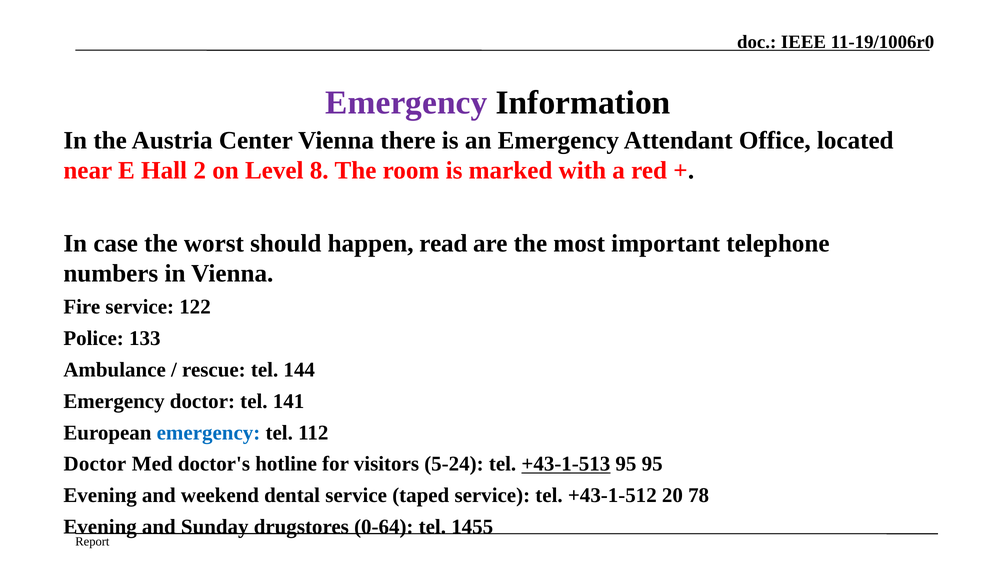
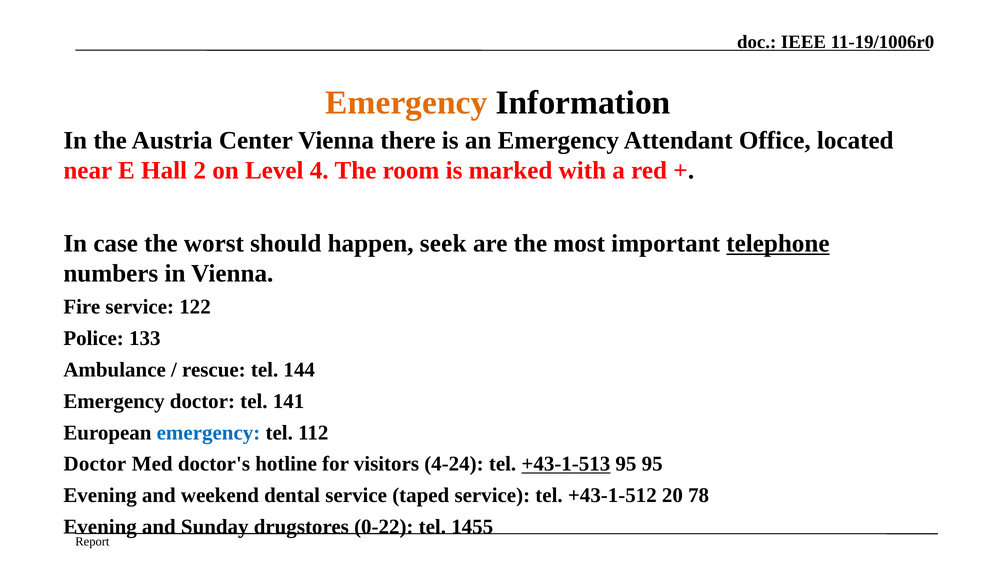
Emergency at (406, 103) colour: purple -> orange
8: 8 -> 4
read: read -> seek
telephone underline: none -> present
5-24: 5-24 -> 4-24
0-64: 0-64 -> 0-22
